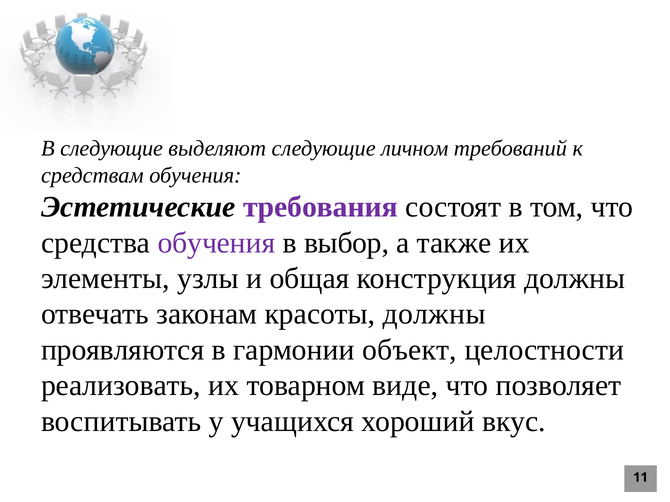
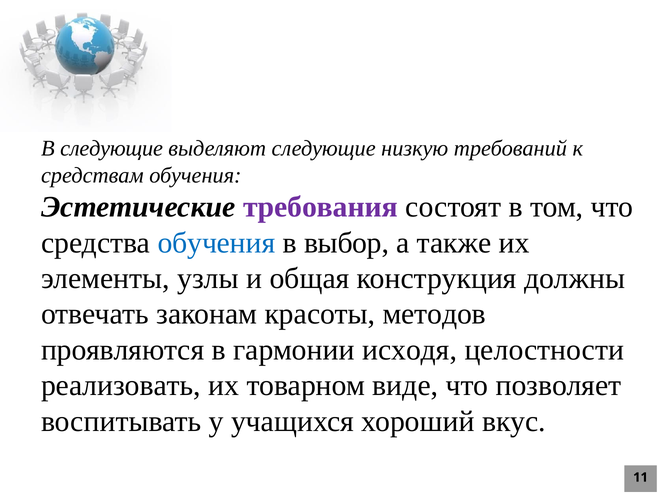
личном: личном -> низкую
обучения at (216, 243) colour: purple -> blue
красоты должны: должны -> методов
объект: объект -> исходя
